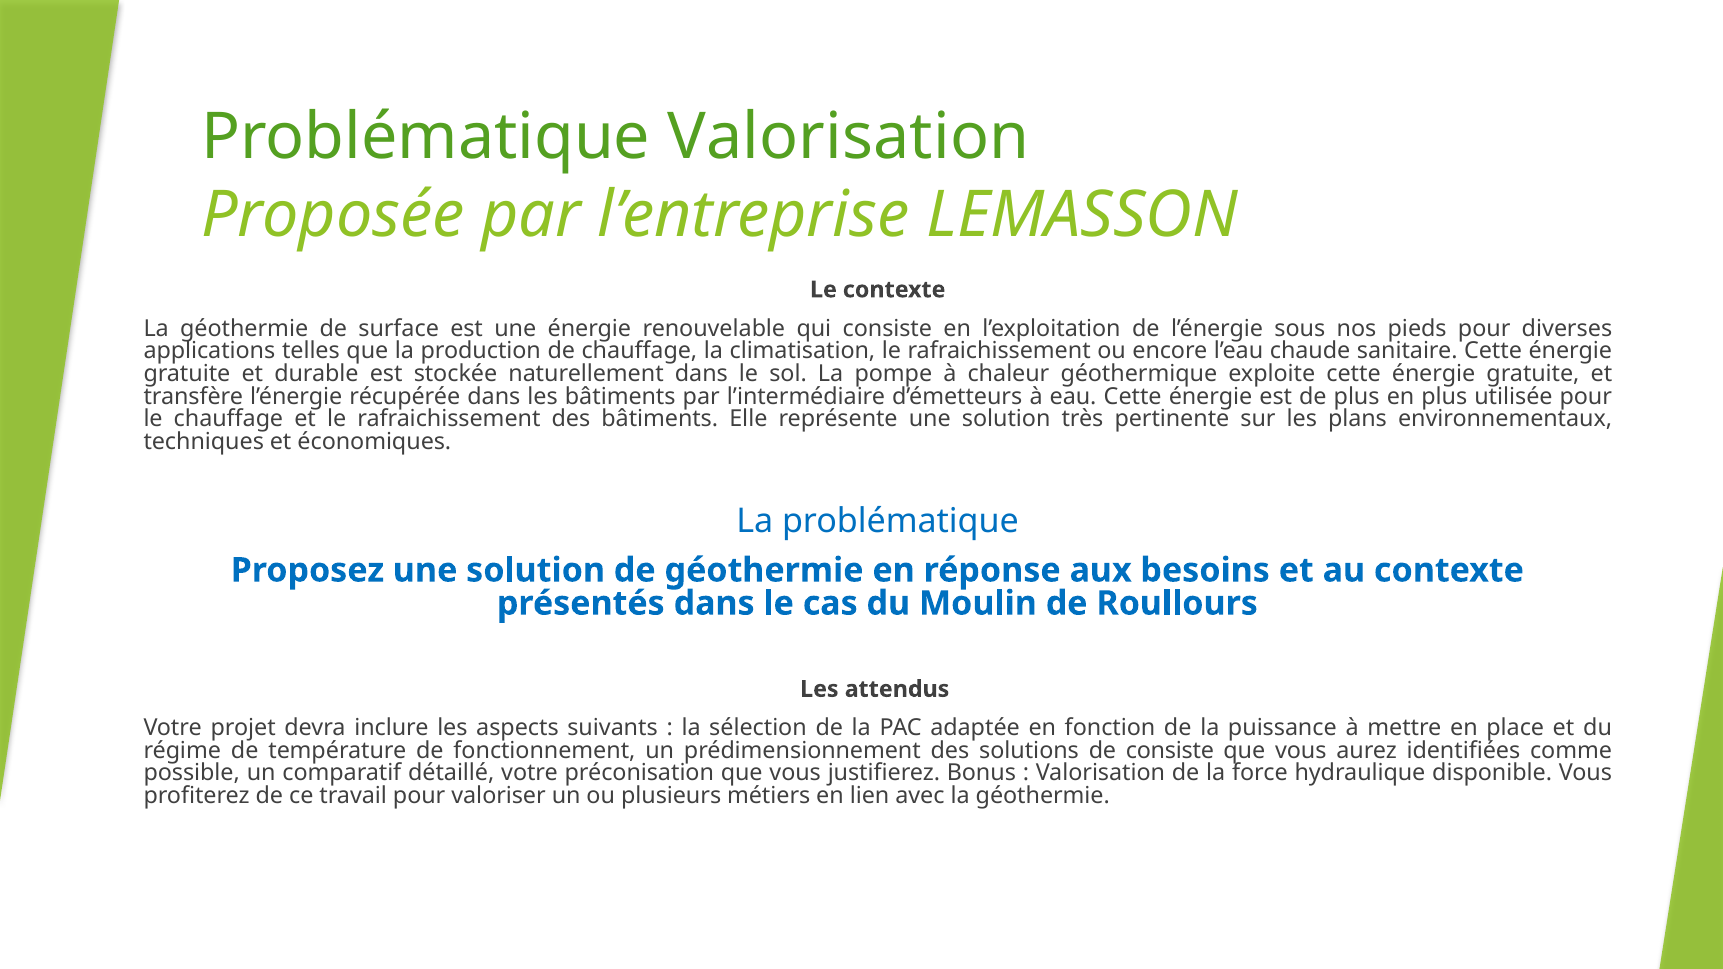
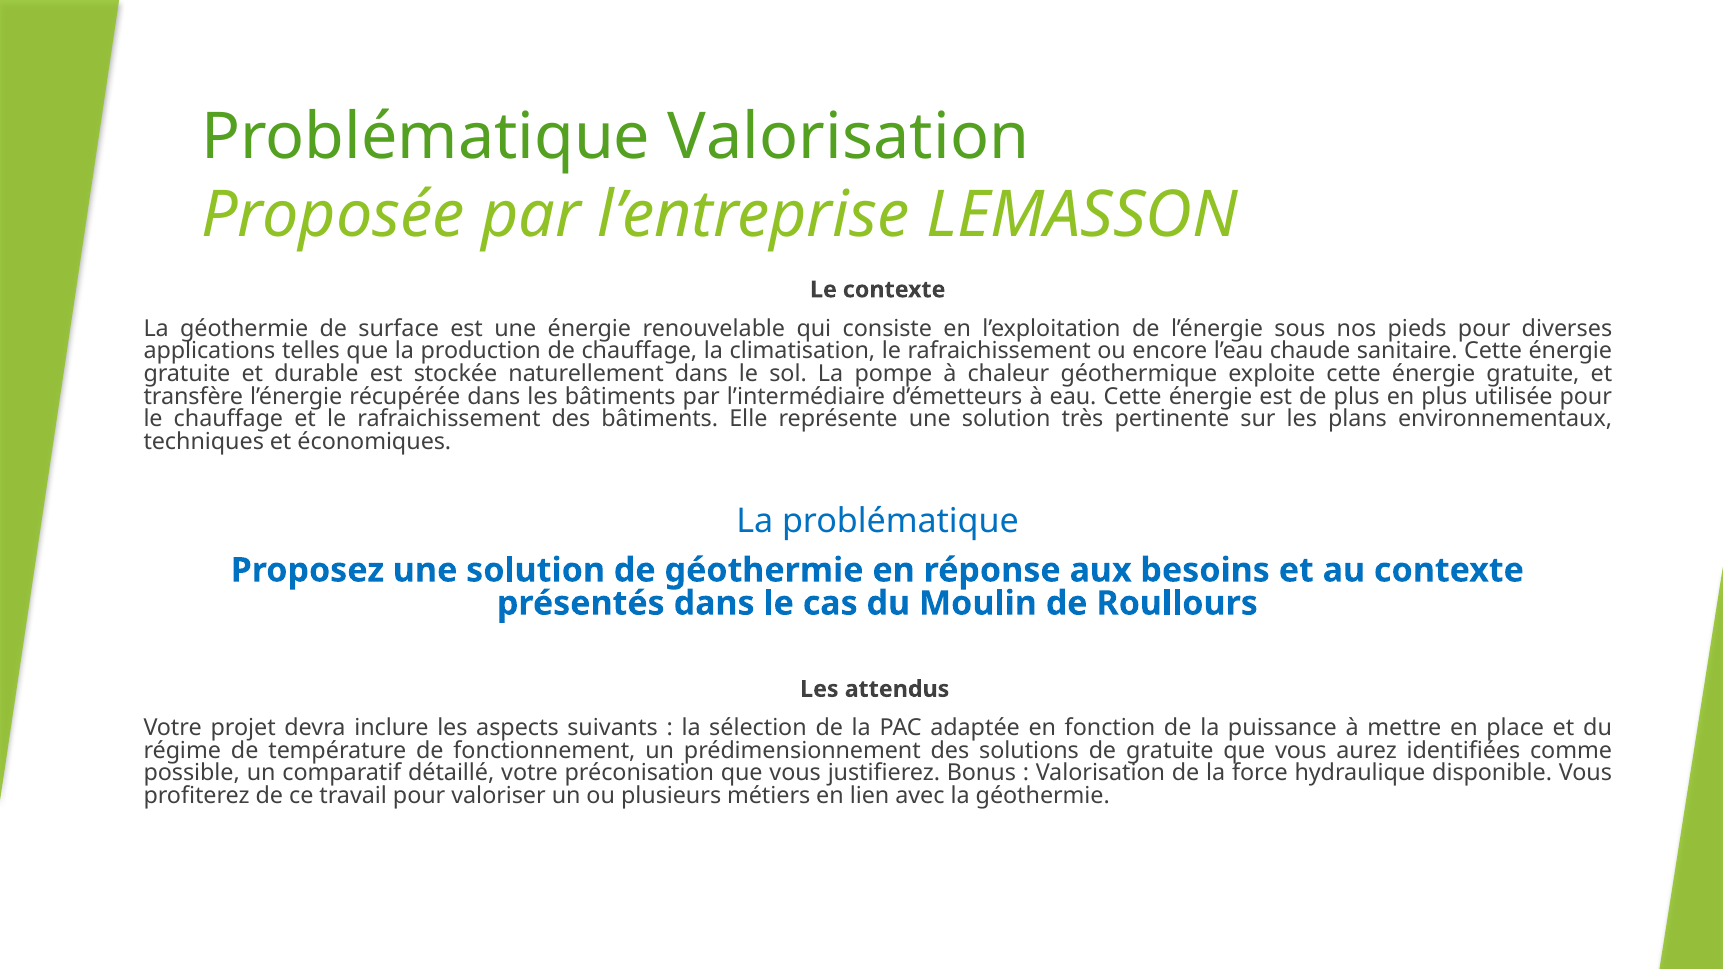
de consiste: consiste -> gratuite
